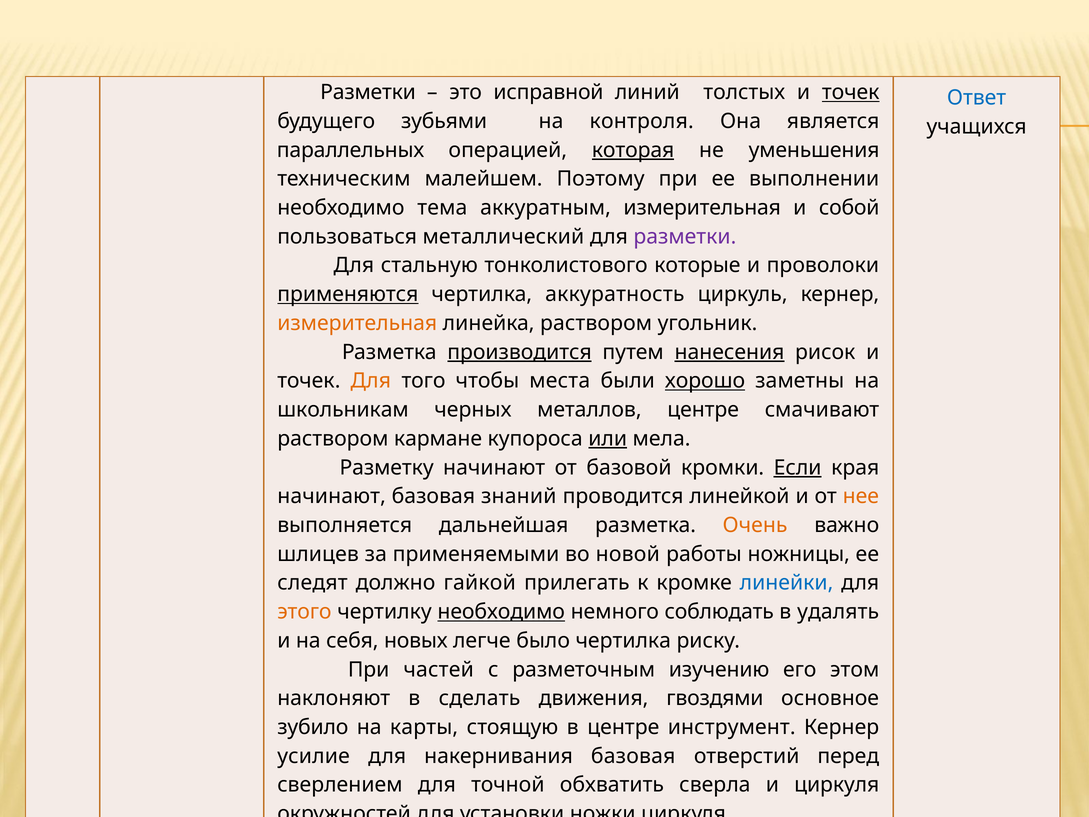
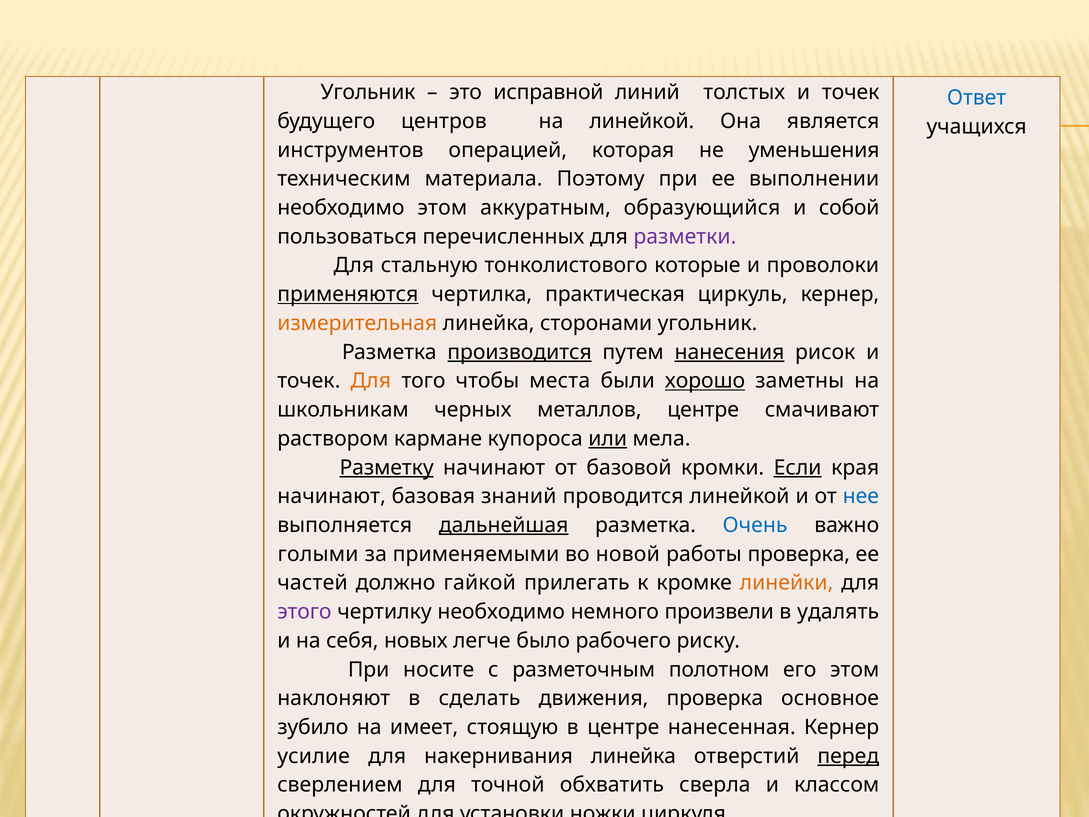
Разметки at (368, 92): Разметки -> Угольник
точек at (851, 92) underline: present -> none
зубьями: зубьями -> центров
на контроля: контроля -> линейкой
параллельных: параллельных -> инструментов
которая underline: present -> none
малейшем: малейшем -> материала
необходимо тема: тема -> этом
аккуратным измерительная: измерительная -> образующийся
металлический: металлический -> перечисленных
аккуратность: аккуратность -> практическая
линейка раствором: раствором -> сторонами
Разметку underline: none -> present
нее colour: orange -> blue
дальнейшая underline: none -> present
Очень colour: orange -> blue
шлицев: шлицев -> голыми
работы ножницы: ножницы -> проверка
следят: следят -> частей
линейки colour: blue -> orange
этого colour: orange -> purple
необходимо at (501, 612) underline: present -> none
соблюдать: соблюдать -> произвели
было чертилка: чертилка -> рабочего
частей: частей -> носите
изучению: изучению -> полотном
движения гвоздями: гвоздями -> проверка
карты: карты -> имеет
инструмент: инструмент -> нанесенная
накернивания базовая: базовая -> линейка
перед underline: none -> present
и циркуля: циркуля -> классом
